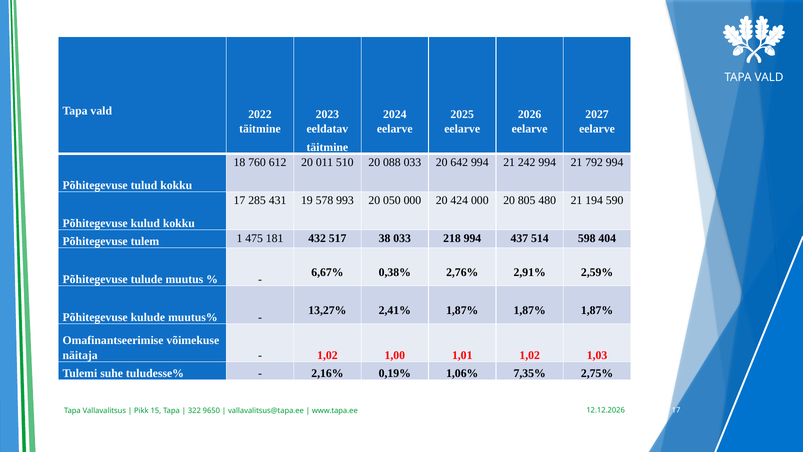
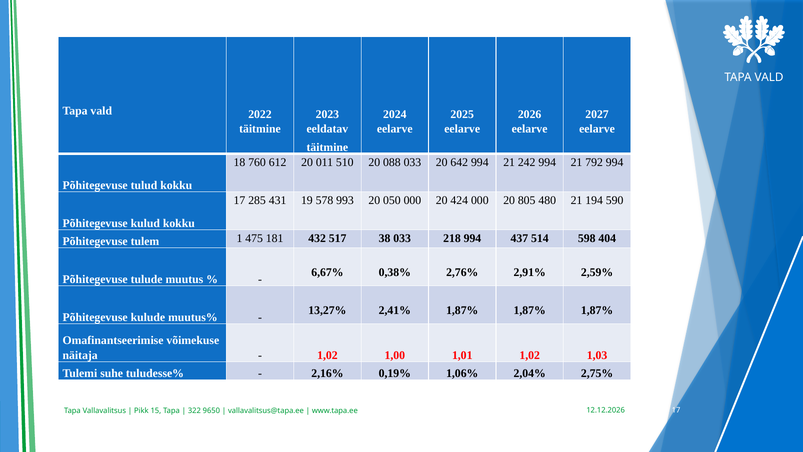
7,35%: 7,35% -> 2,04%
